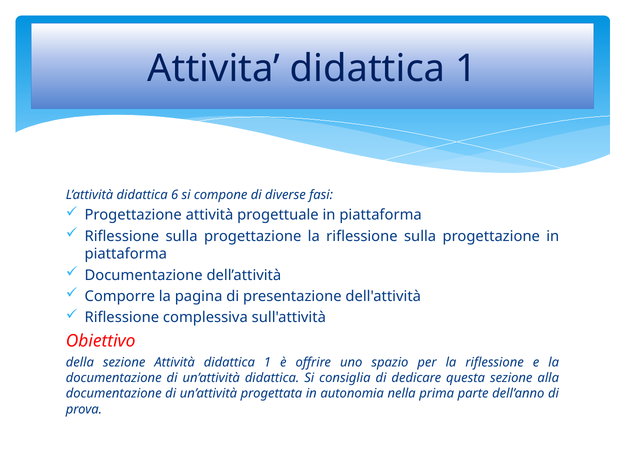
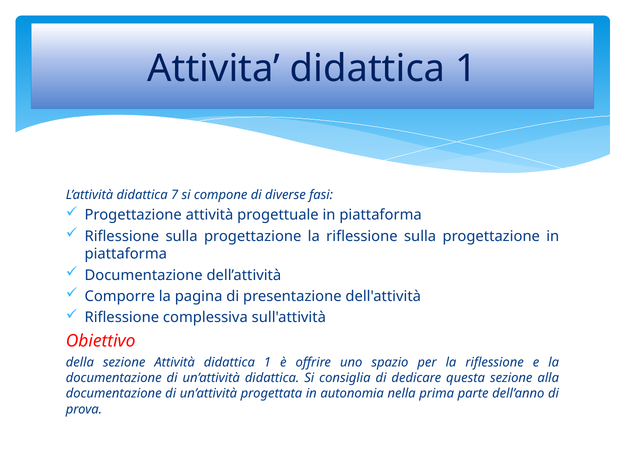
6: 6 -> 7
